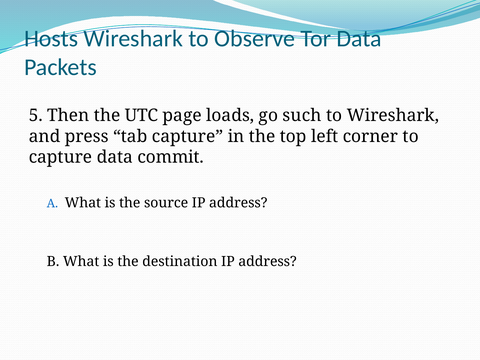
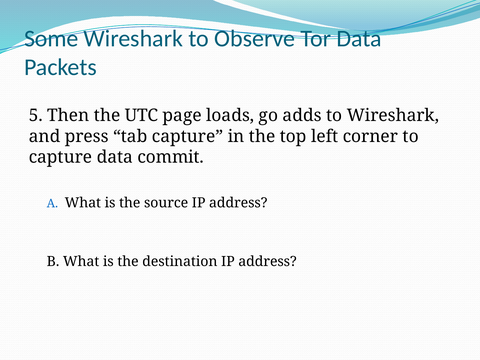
Hosts: Hosts -> Some
such: such -> adds
